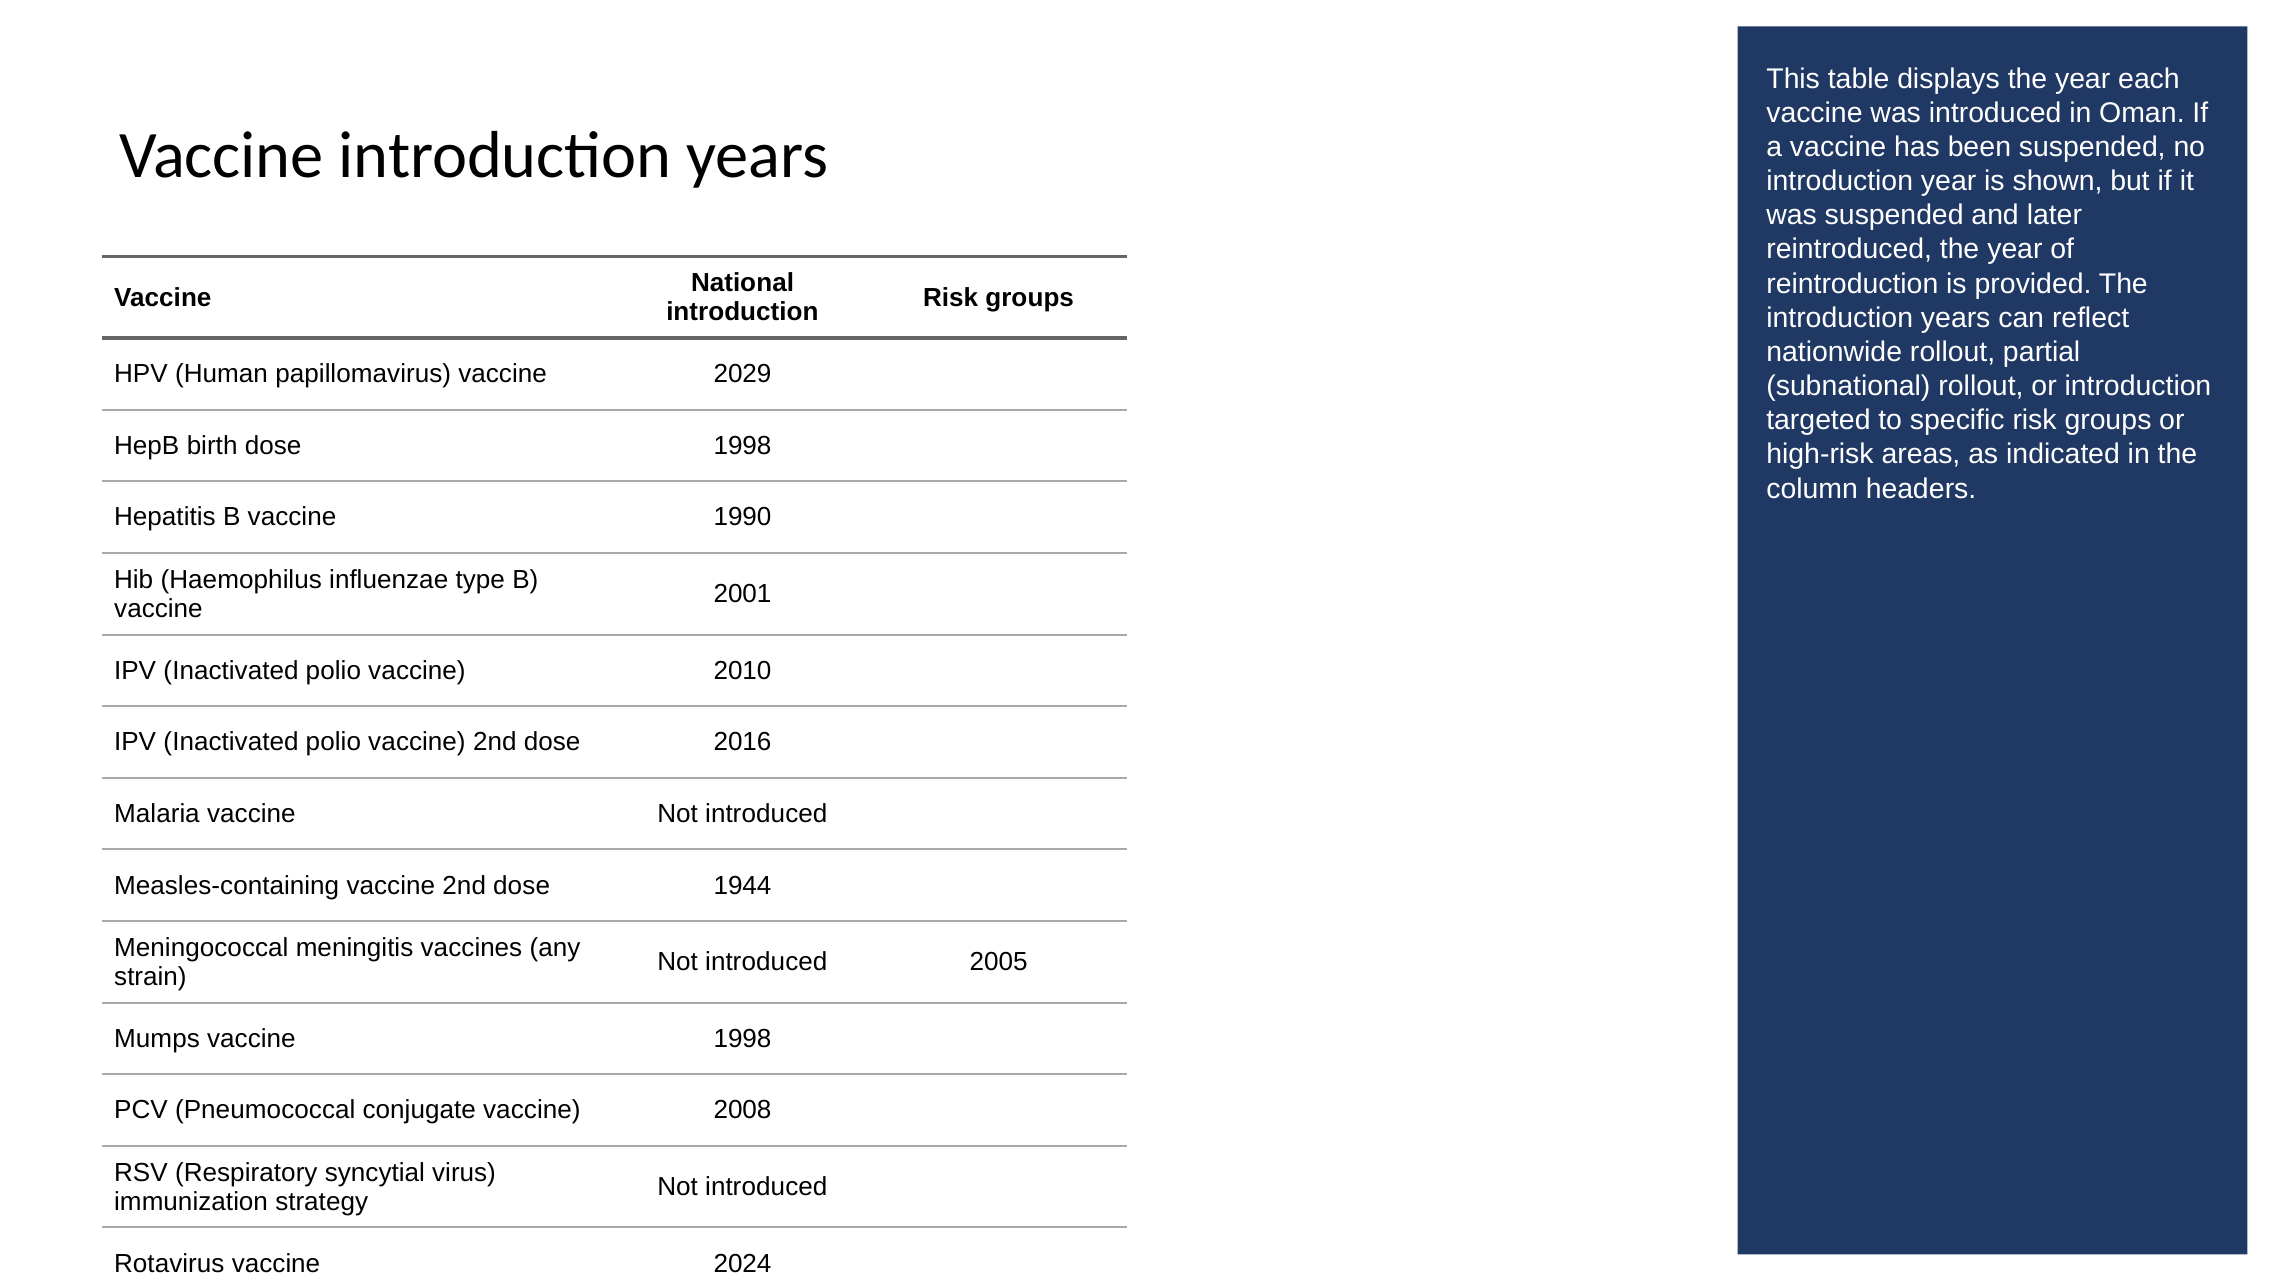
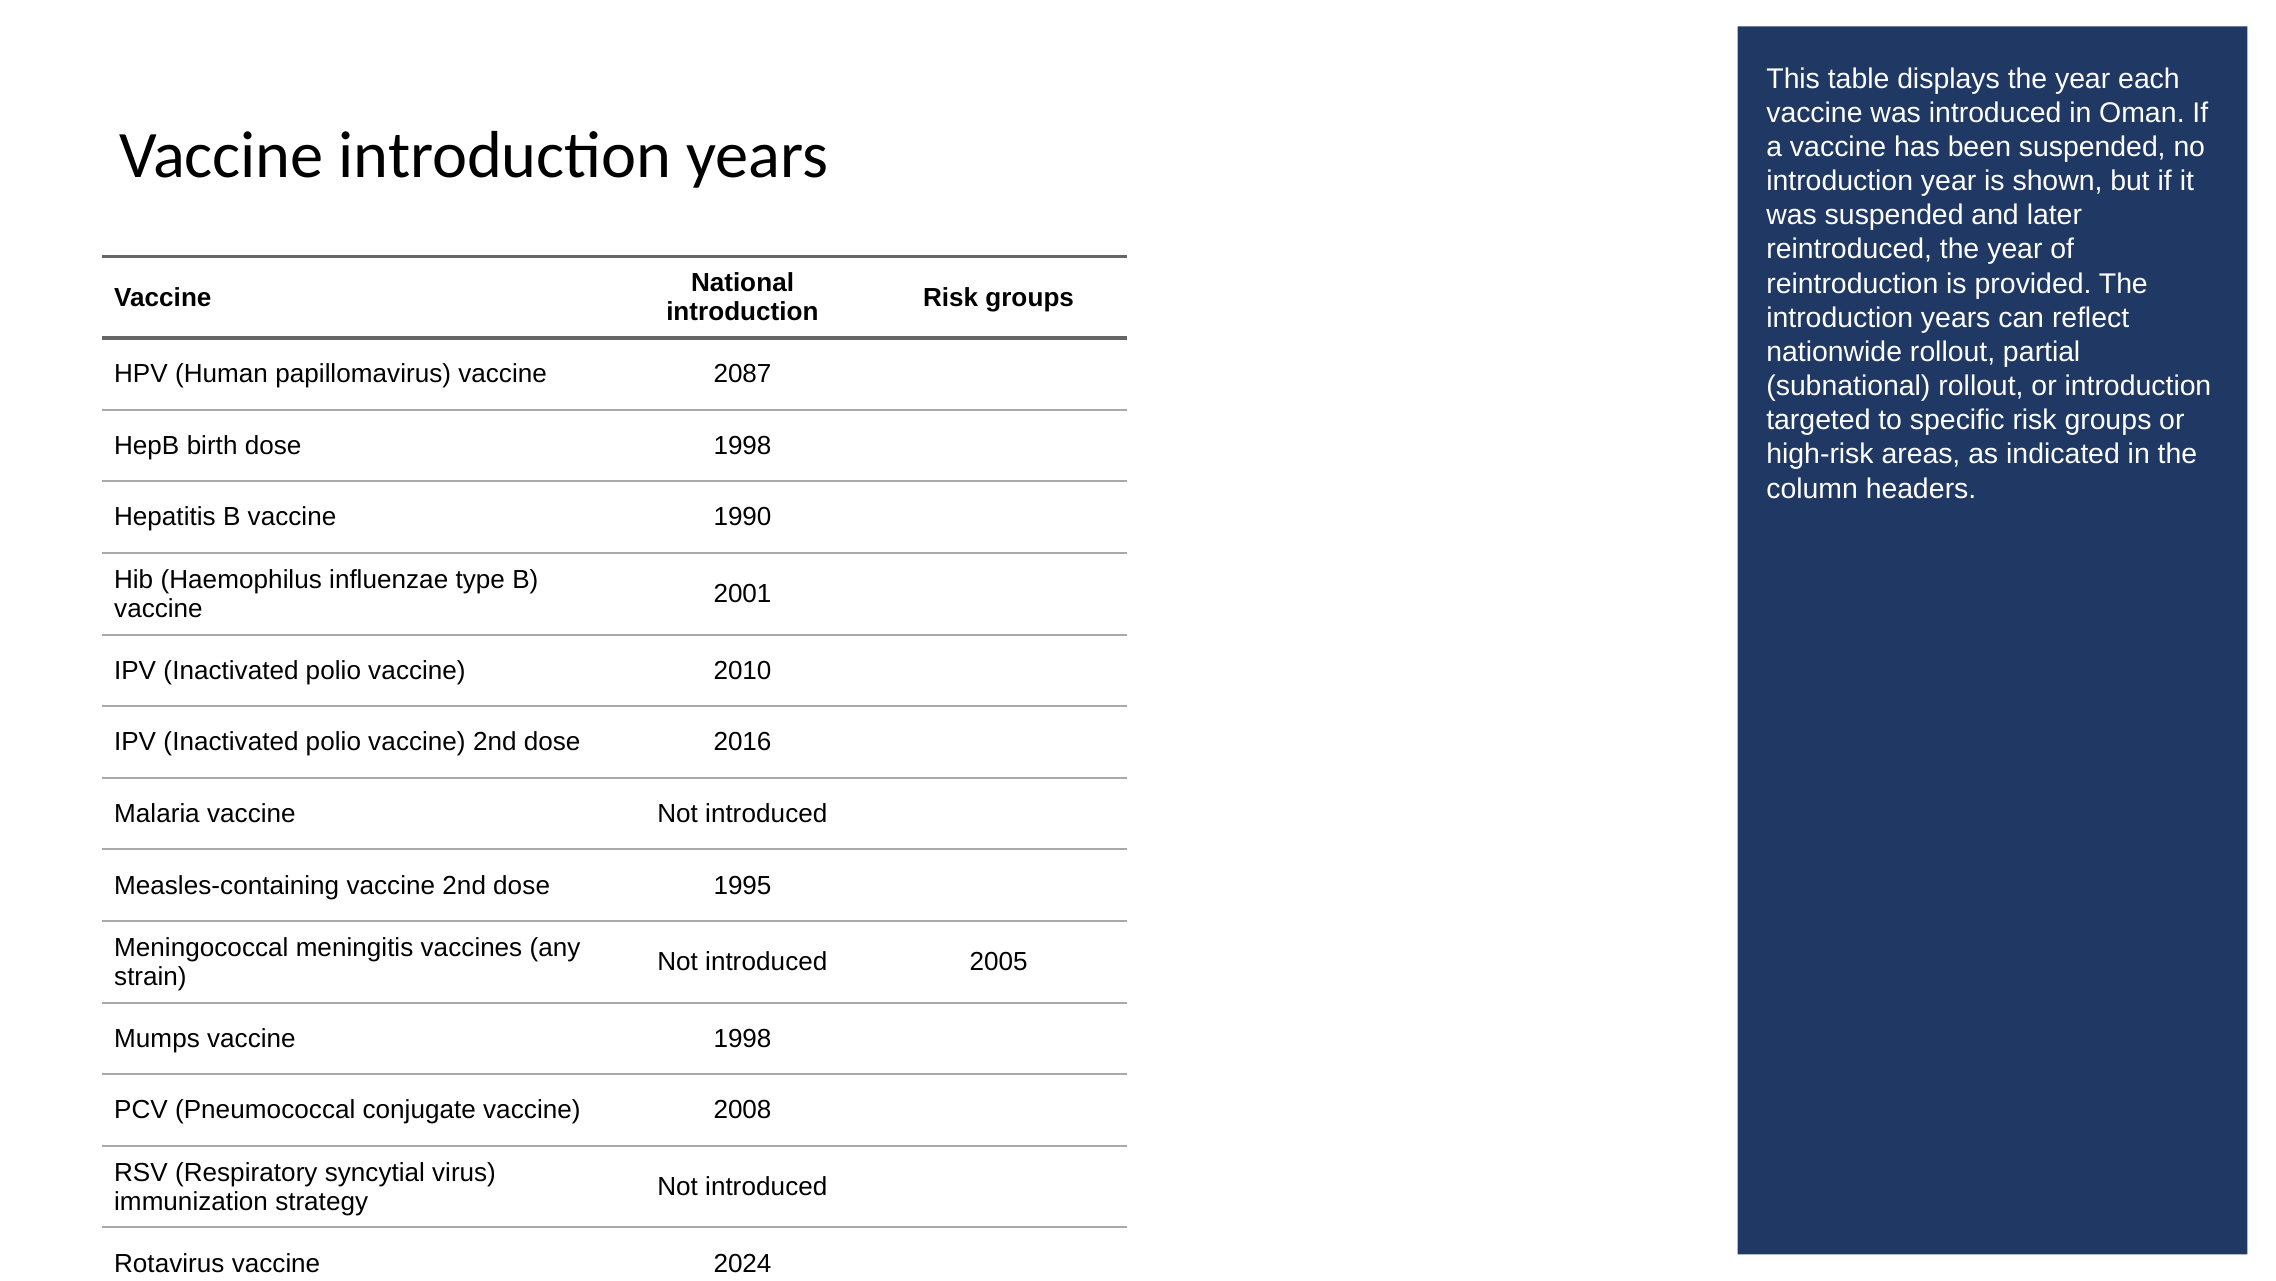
2029: 2029 -> 2087
1944: 1944 -> 1995
